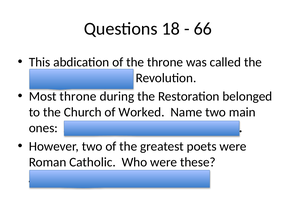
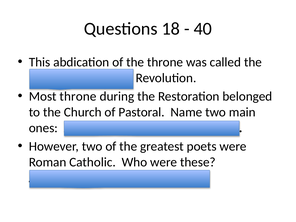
66: 66 -> 40
Worked: Worked -> Pastoral
